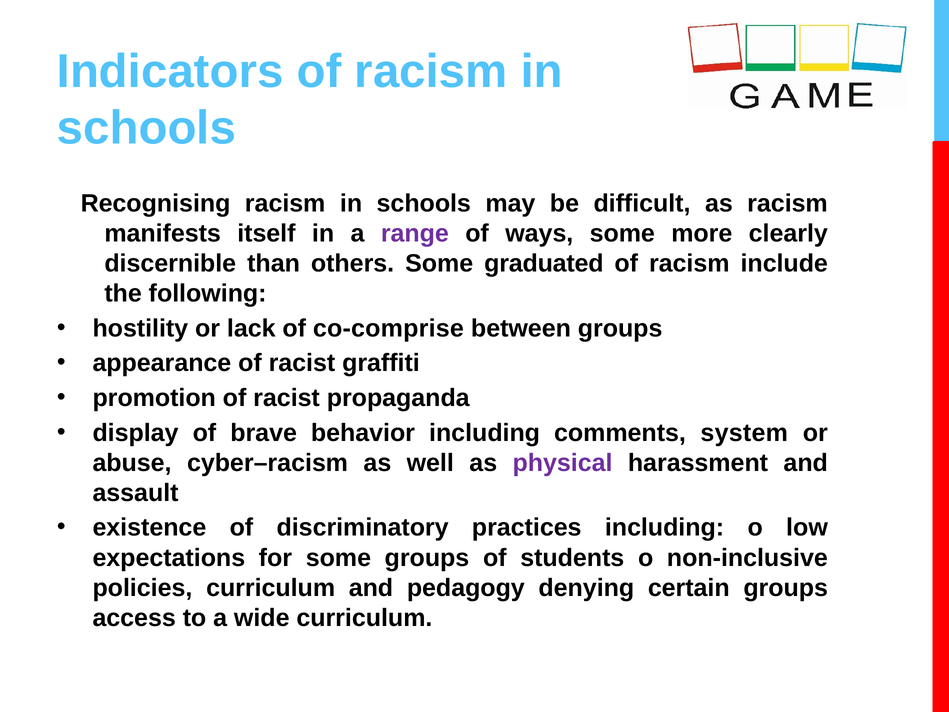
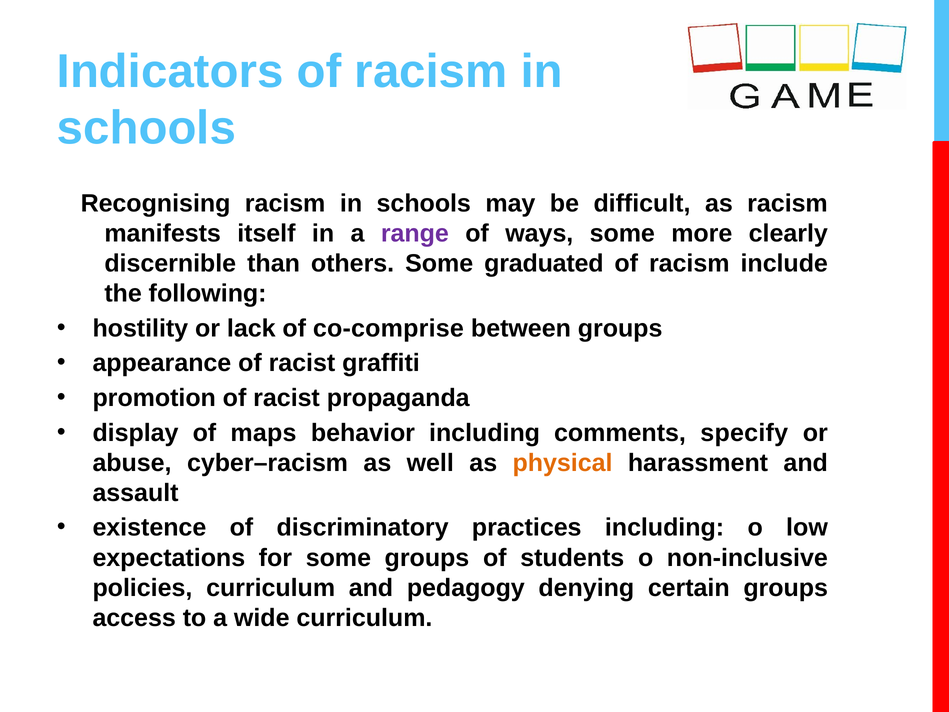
brave: brave -> maps
system: system -> specify
physical colour: purple -> orange
